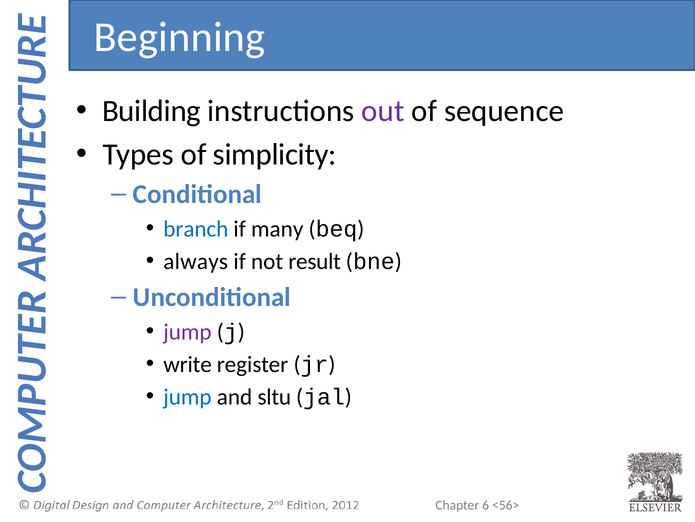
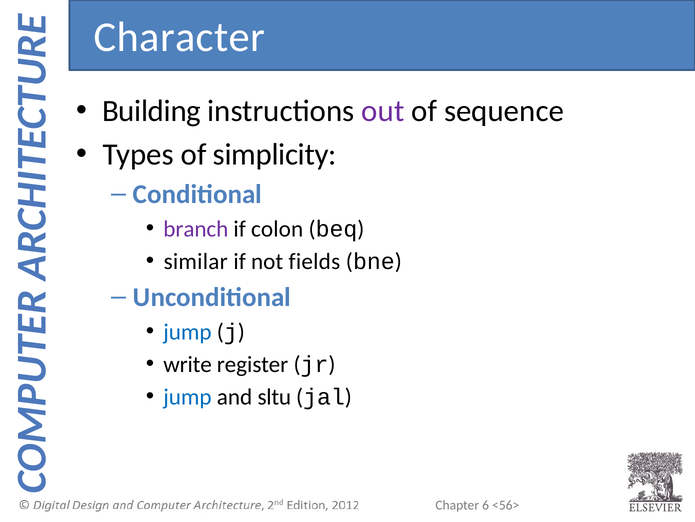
Beginning: Beginning -> Character
branch colour: blue -> purple
many: many -> colon
always: always -> similar
result: result -> fields
jump at (187, 331) colour: purple -> blue
